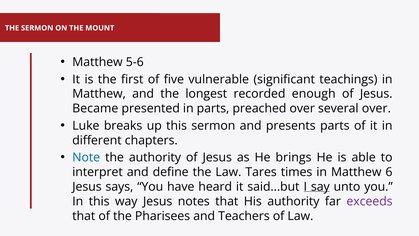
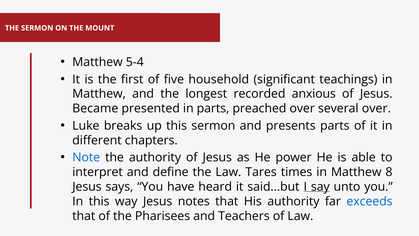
5-6: 5-6 -> 5-4
vulnerable: vulnerable -> household
enough: enough -> anxious
brings: brings -> power
6: 6 -> 8
exceeds colour: purple -> blue
